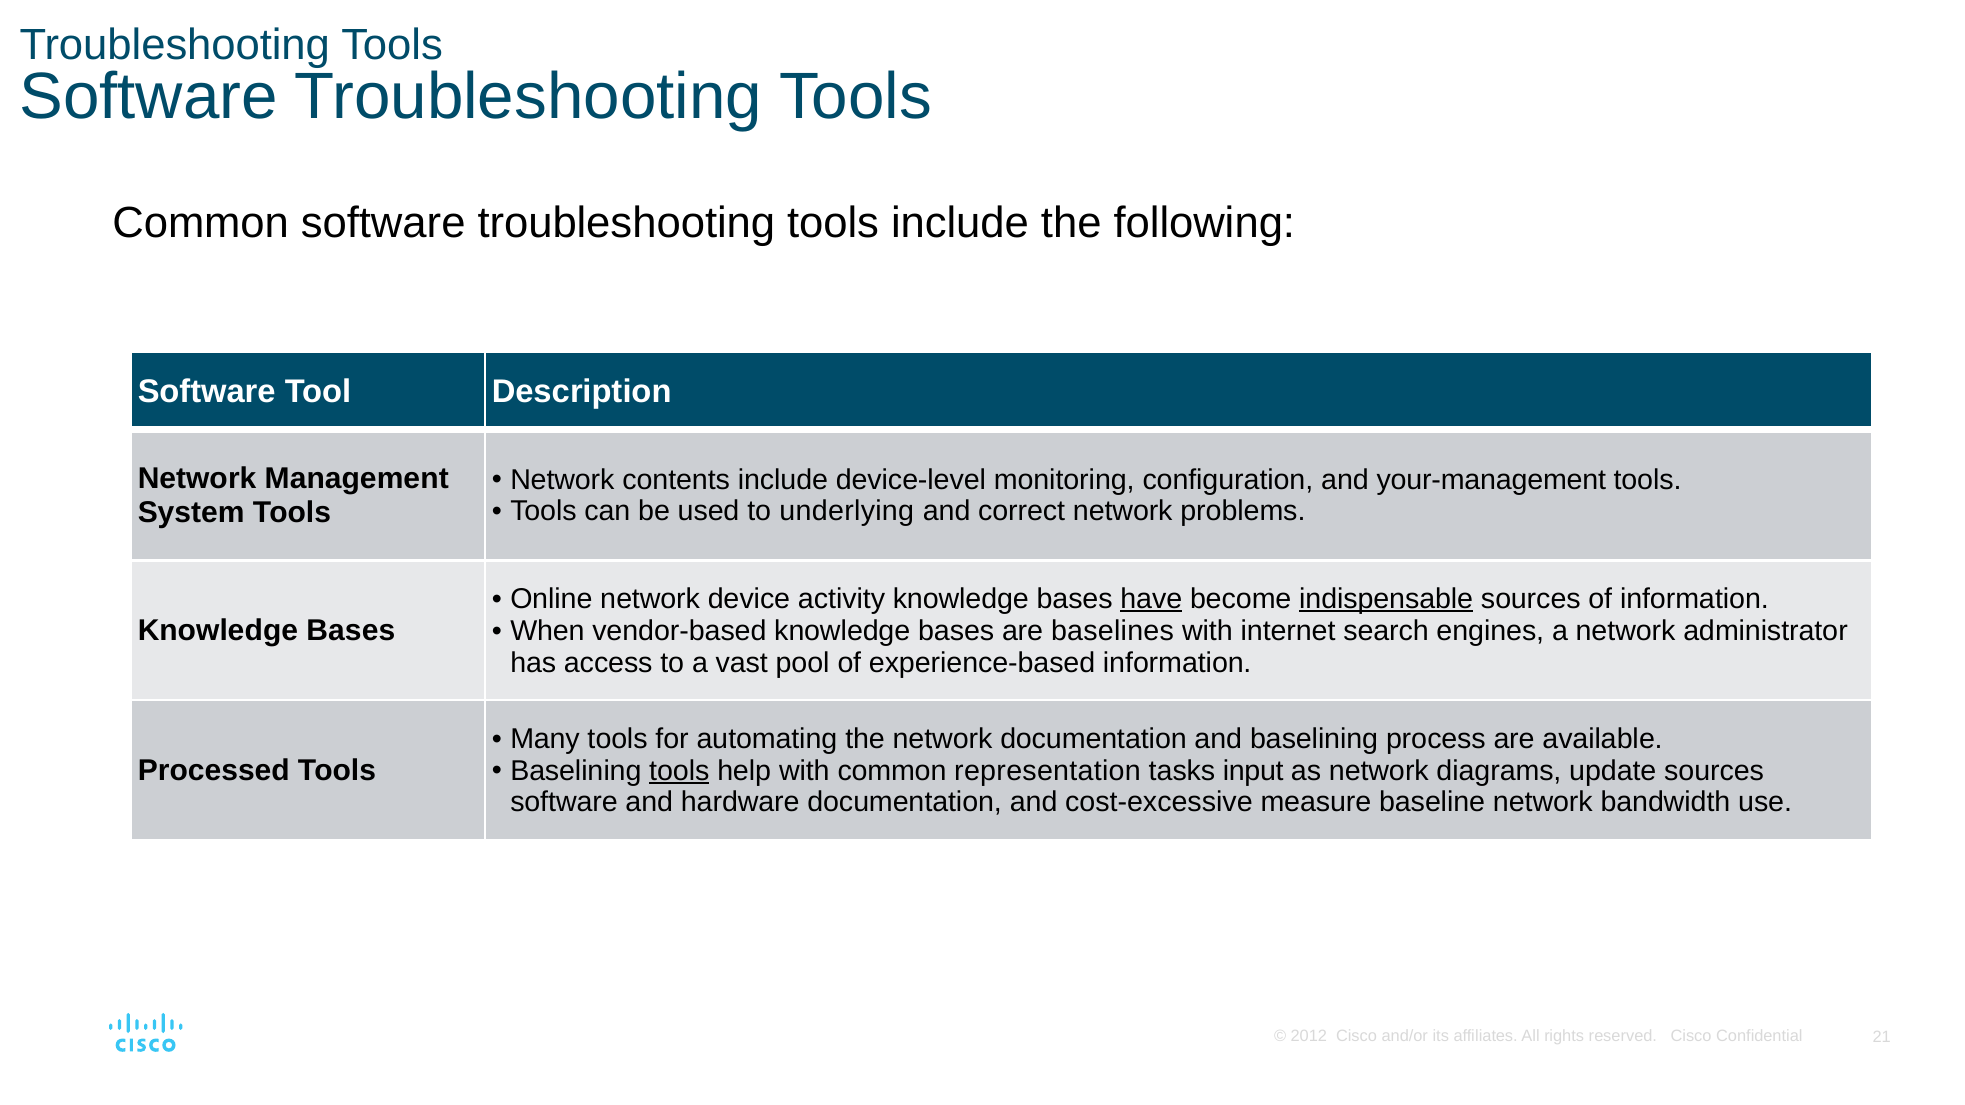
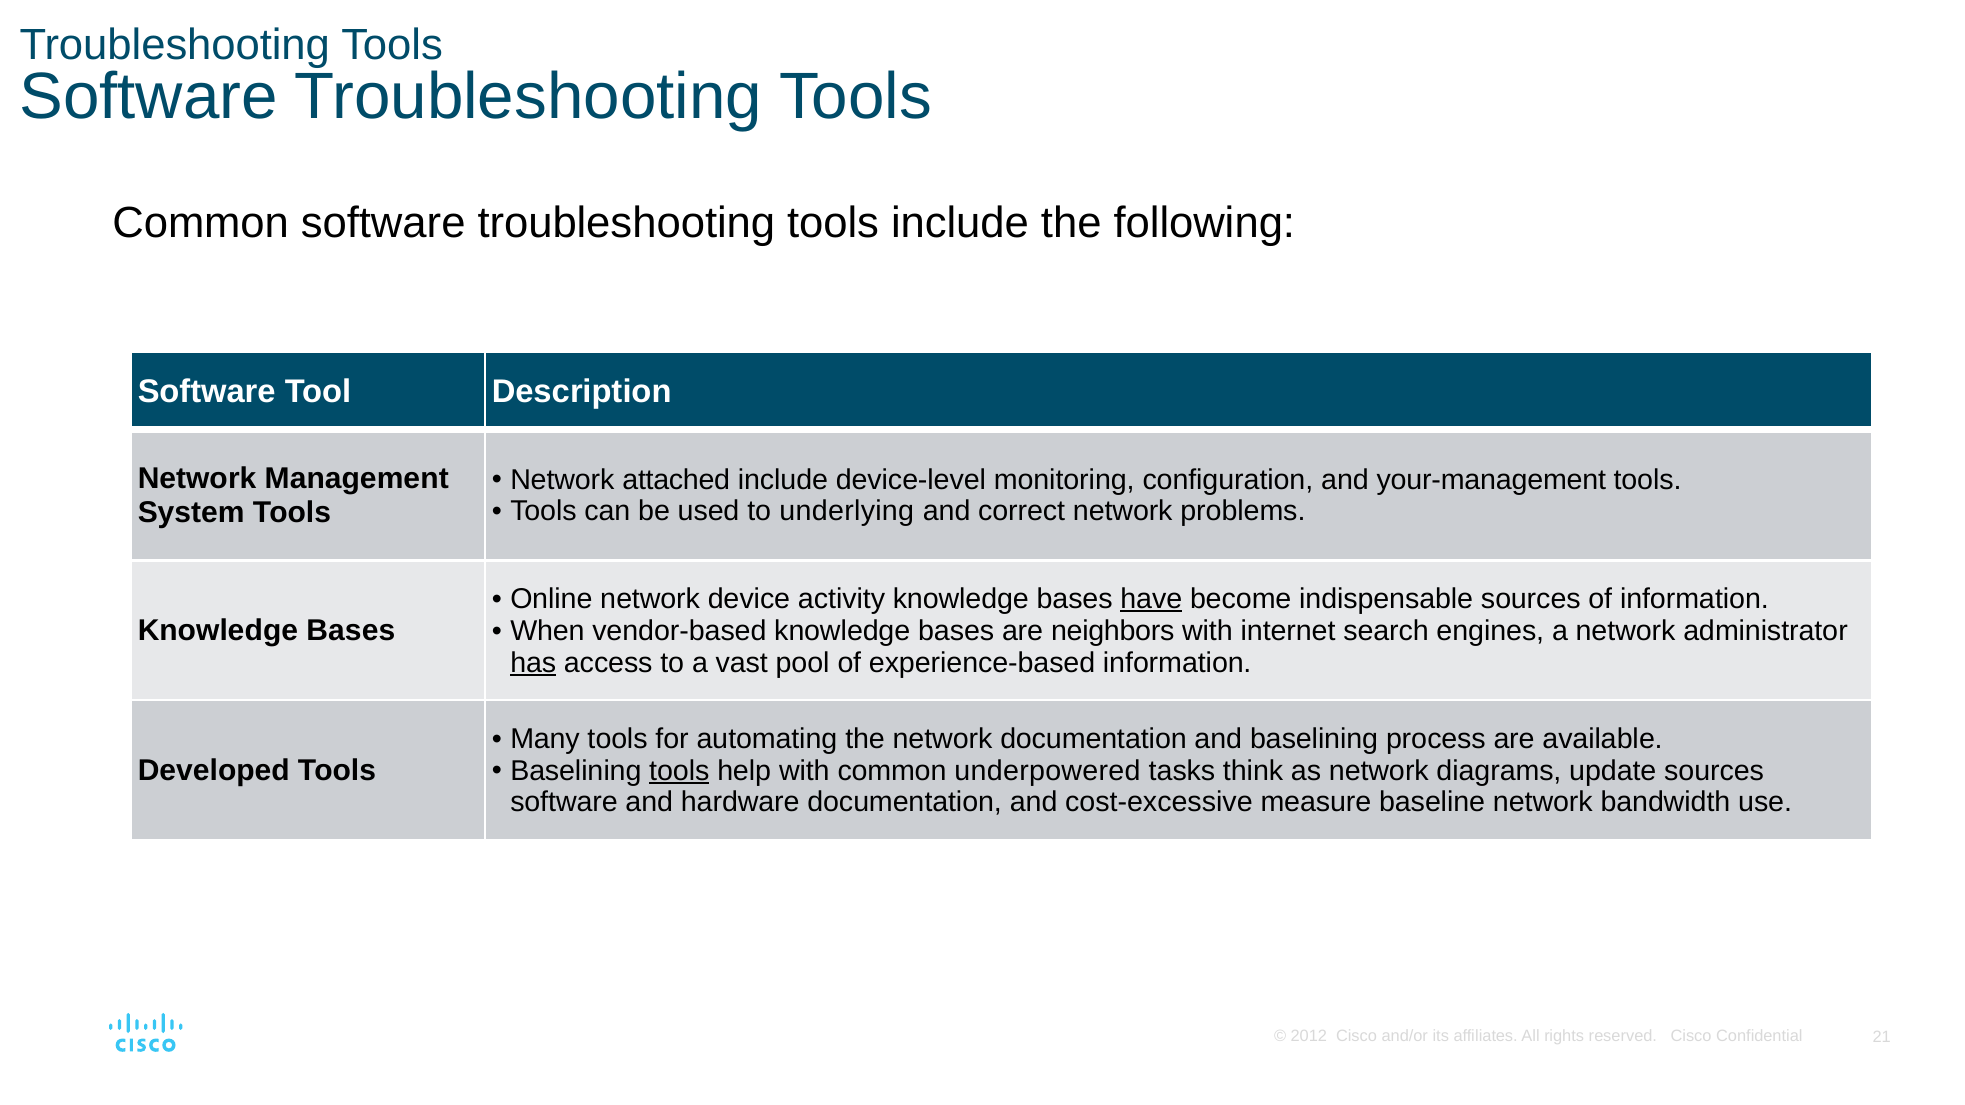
contents: contents -> attached
indispensable underline: present -> none
baselines: baselines -> neighbors
has underline: none -> present
Processed: Processed -> Developed
representation: representation -> underpowered
input: input -> think
